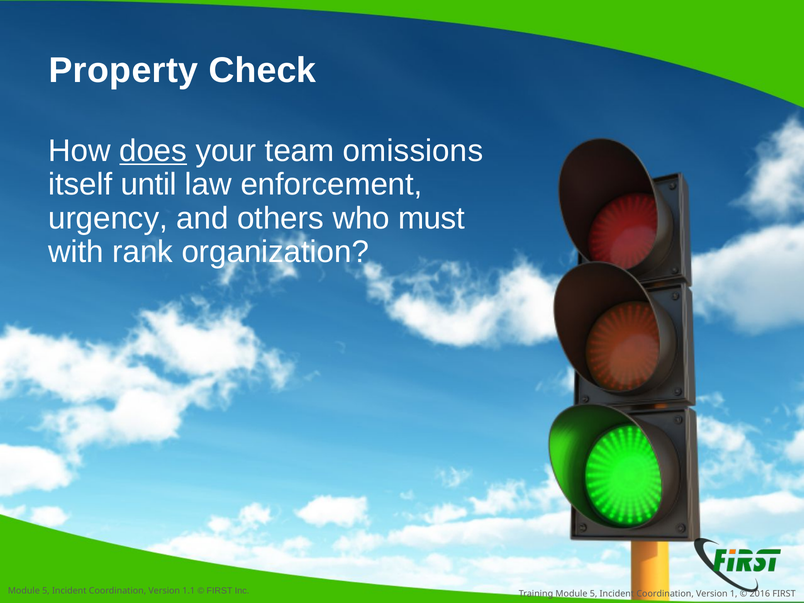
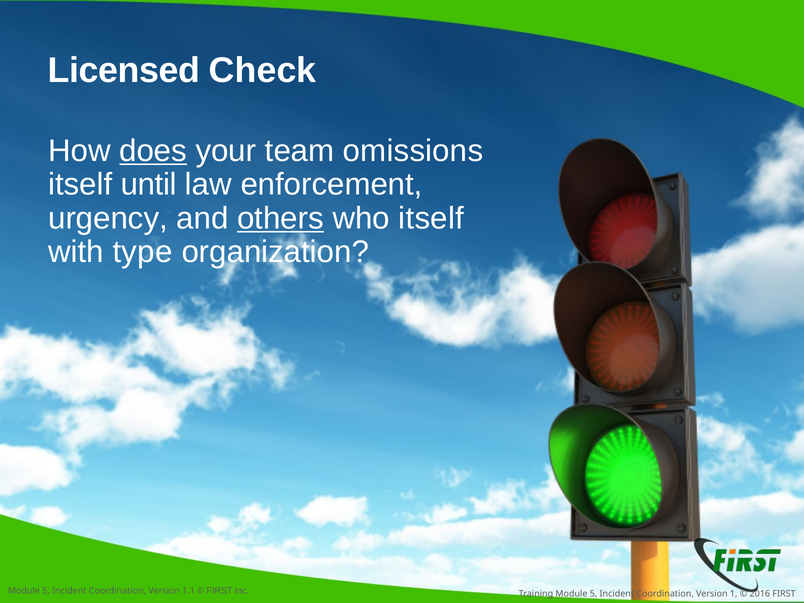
Property: Property -> Licensed
others underline: none -> present
who must: must -> itself
rank: rank -> type
